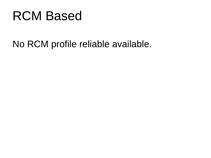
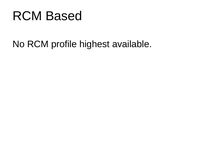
reliable: reliable -> highest
